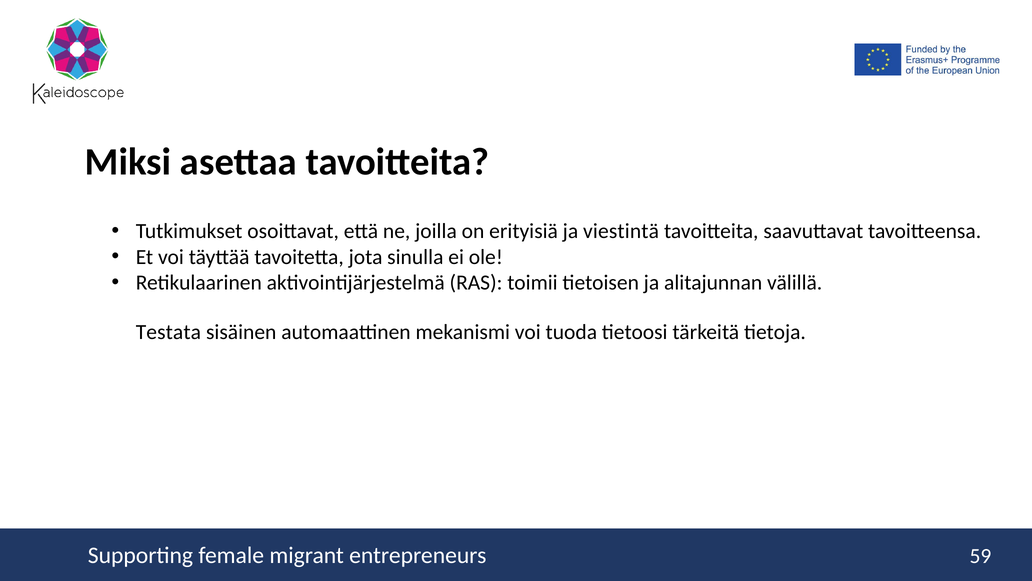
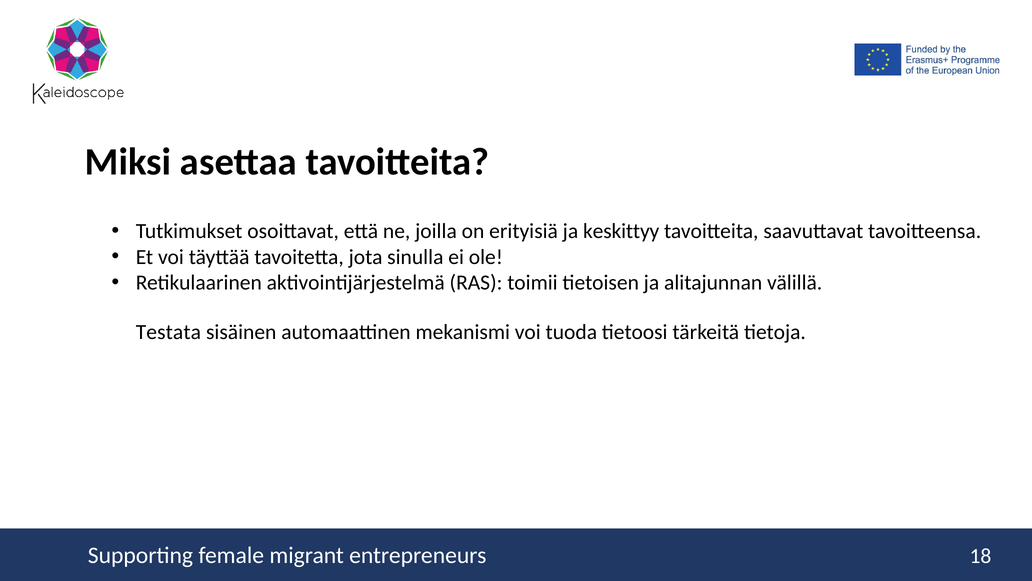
viestintä: viestintä -> keskittyy
59: 59 -> 18
